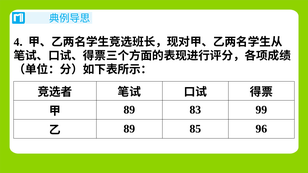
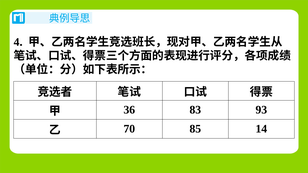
89 at (129, 110): 89 -> 36
99: 99 -> 93
89 at (129, 129): 89 -> 70
96: 96 -> 14
